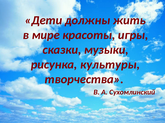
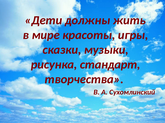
культуры: культуры -> стандарт
